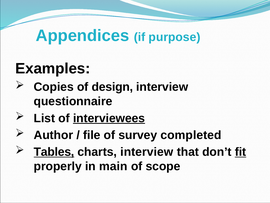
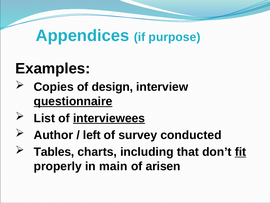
questionnaire underline: none -> present
file: file -> left
completed: completed -> conducted
Tables underline: present -> none
charts interview: interview -> including
scope: scope -> arisen
